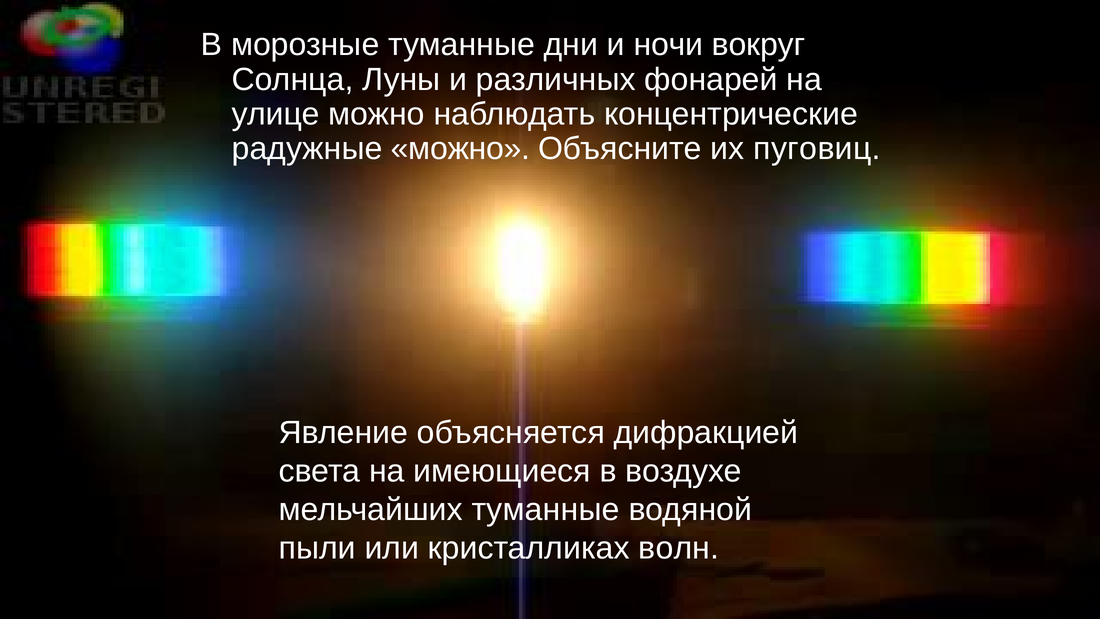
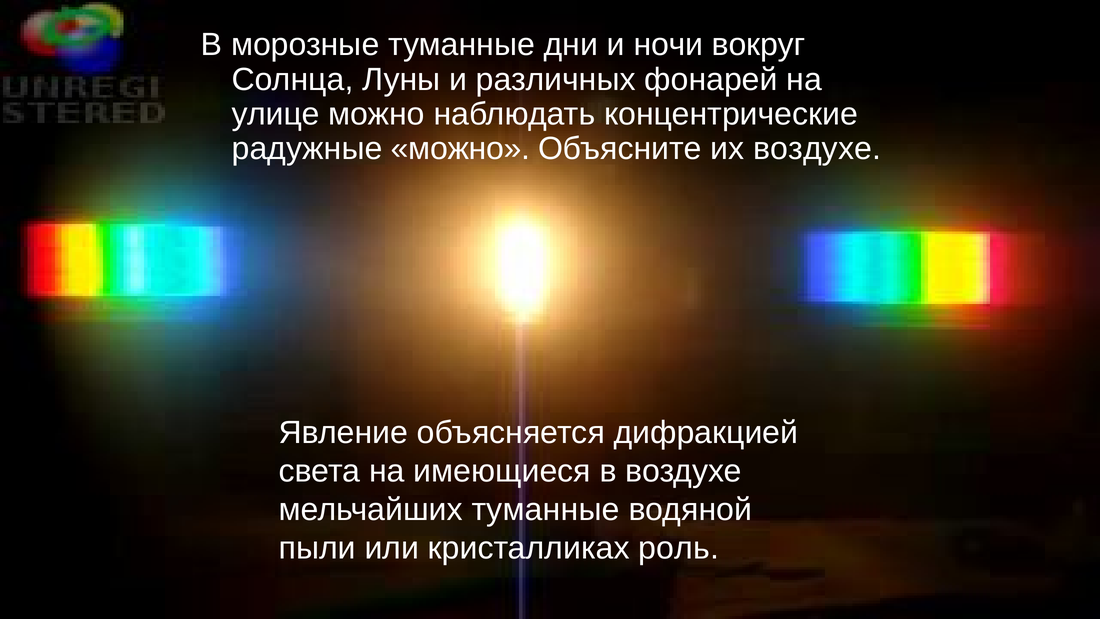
их пуговиц: пуговиц -> воздухе
волн: волн -> роль
